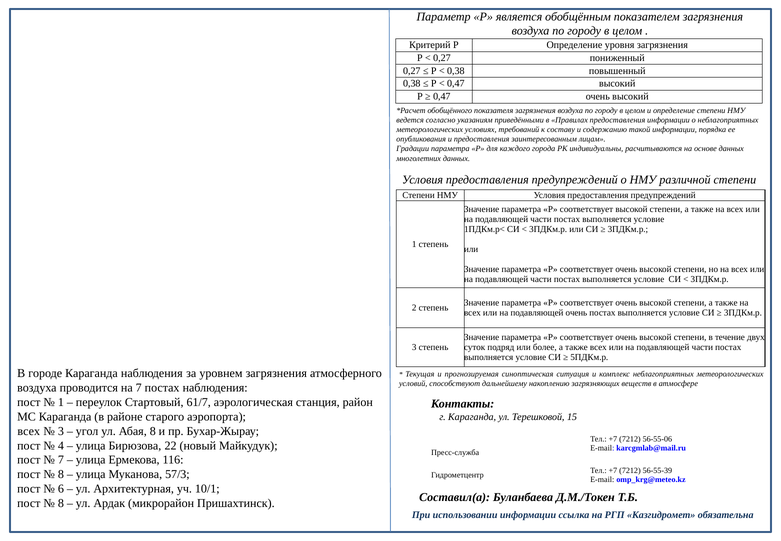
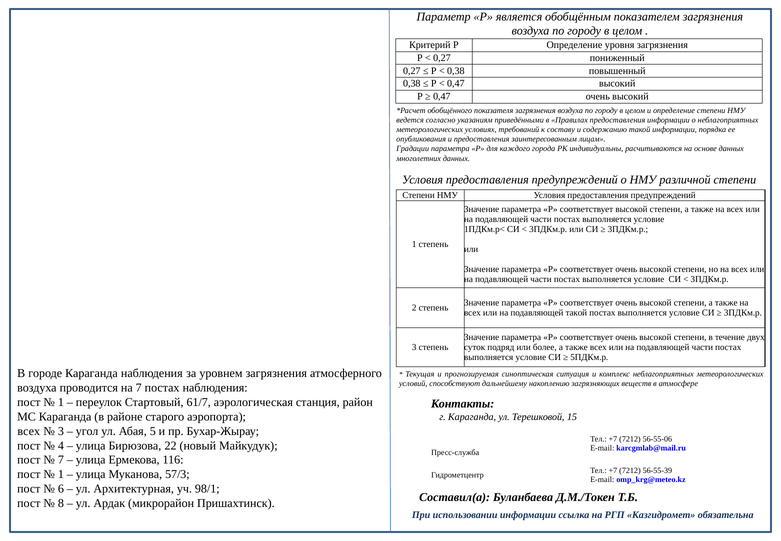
подавляющей очень: очень -> такой
Абая 8: 8 -> 5
8 at (61, 474): 8 -> 1
10/1: 10/1 -> 98/1
